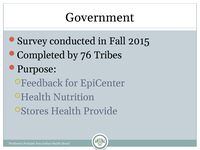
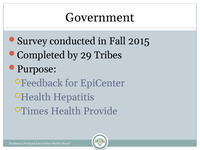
76: 76 -> 29
Nutrition: Nutrition -> Hepatitis
Stores: Stores -> Times
